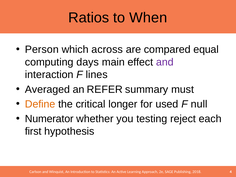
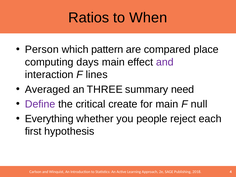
across: across -> pattern
equal: equal -> place
REFER: REFER -> THREE
must: must -> need
Define colour: orange -> purple
longer: longer -> create
for used: used -> main
Numerator: Numerator -> Everything
testing: testing -> people
